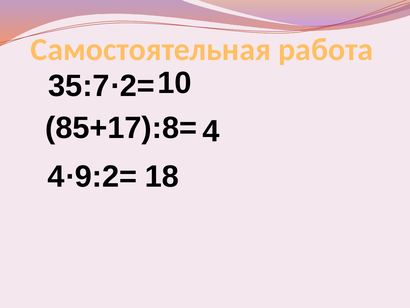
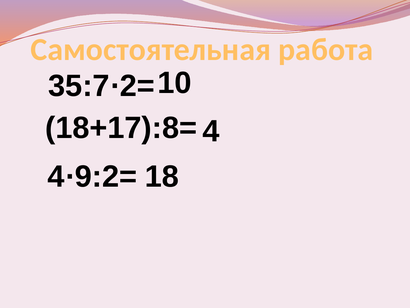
85+17):8=: 85+17):8= -> 18+17):8=
